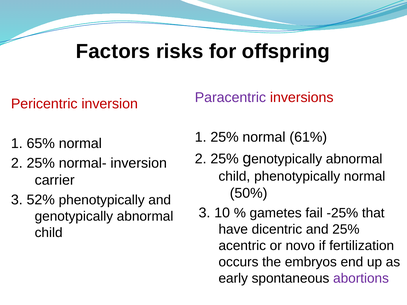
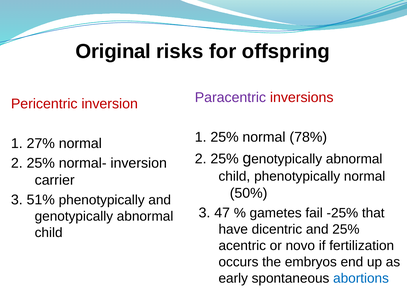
Factors: Factors -> Original
61%: 61% -> 78%
65%: 65% -> 27%
52%: 52% -> 51%
10: 10 -> 47
abortions colour: purple -> blue
